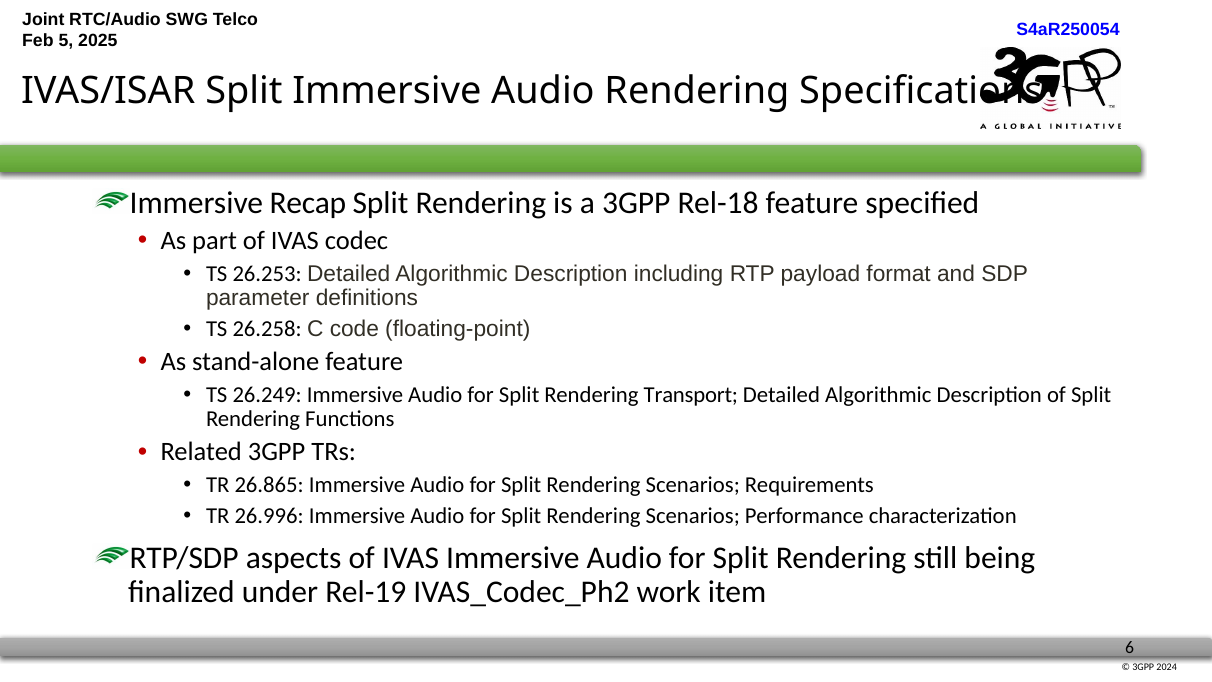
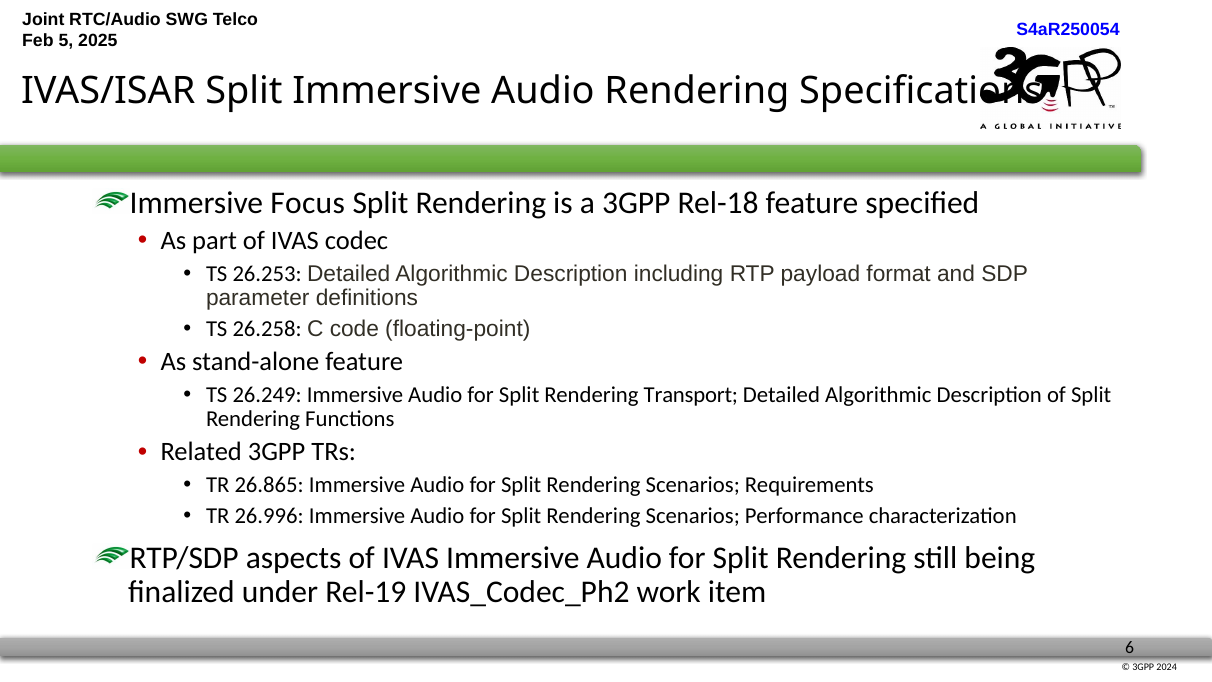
Recap: Recap -> Focus
